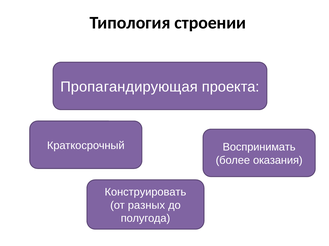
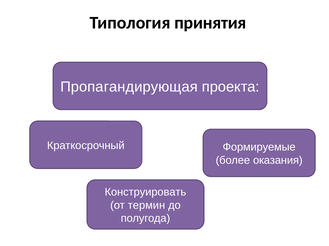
строении: строении -> принятия
Воспринимать: Воспринимать -> Формируемые
разных: разных -> термин
